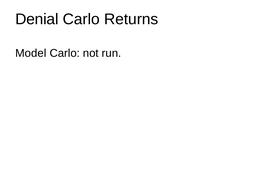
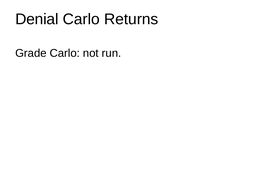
Model: Model -> Grade
